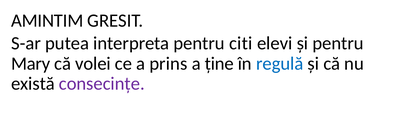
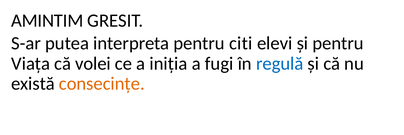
Mary: Mary -> Viața
prins: prins -> iniția
ține: ține -> fugi
consecințe colour: purple -> orange
